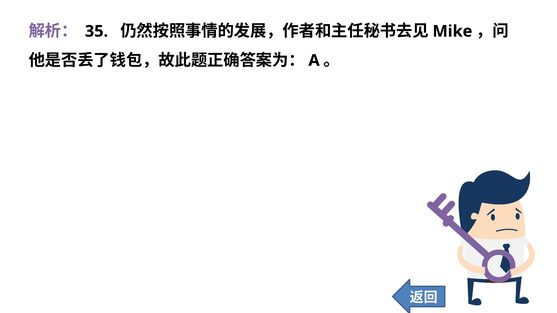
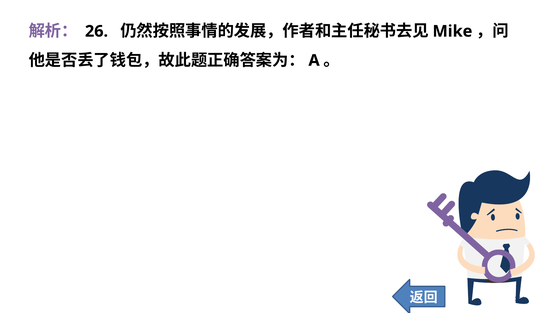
35: 35 -> 26
